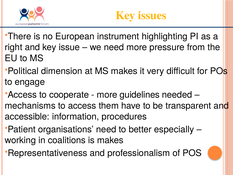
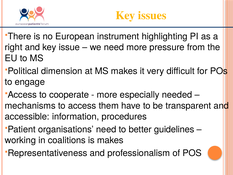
guidelines: guidelines -> especially
especially: especially -> guidelines
